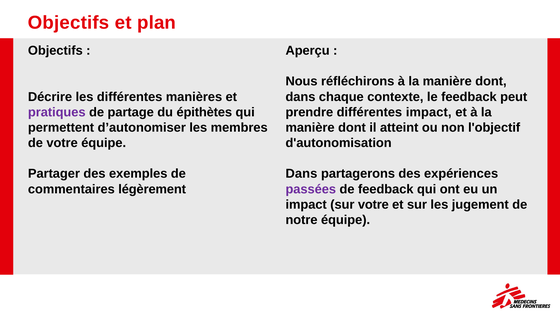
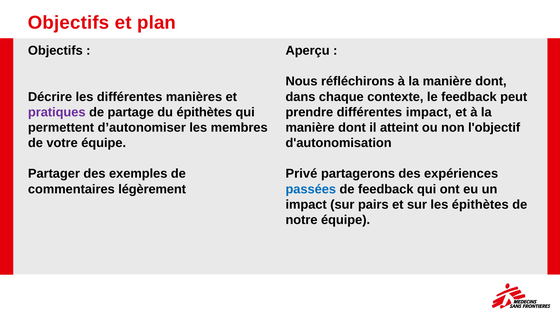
Dans at (301, 174): Dans -> Privé
passées colour: purple -> blue
sur votre: votre -> pairs
les jugement: jugement -> épithètes
